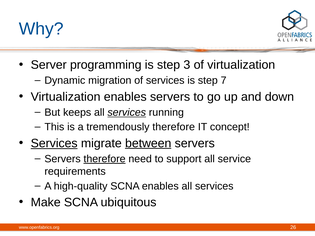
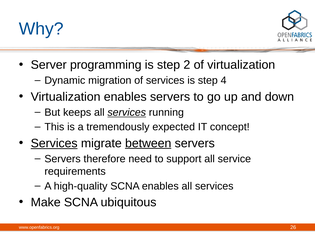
3: 3 -> 2
7: 7 -> 4
tremendously therefore: therefore -> expected
therefore at (105, 159) underline: present -> none
